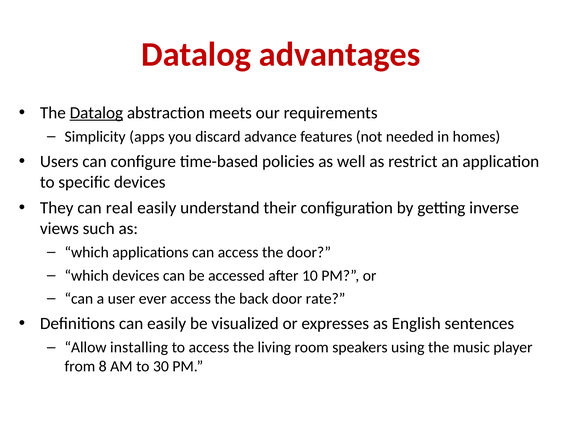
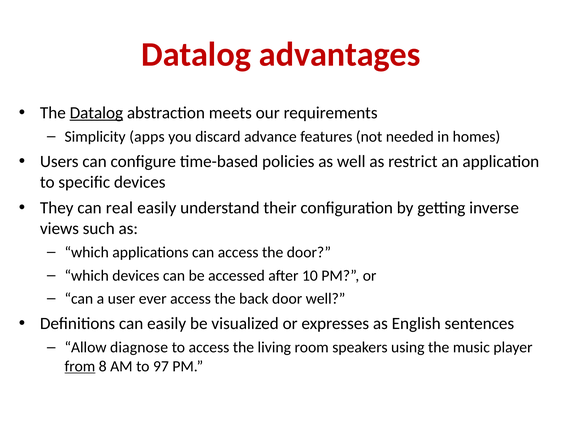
door rate: rate -> well
installing: installing -> diagnose
from underline: none -> present
30: 30 -> 97
